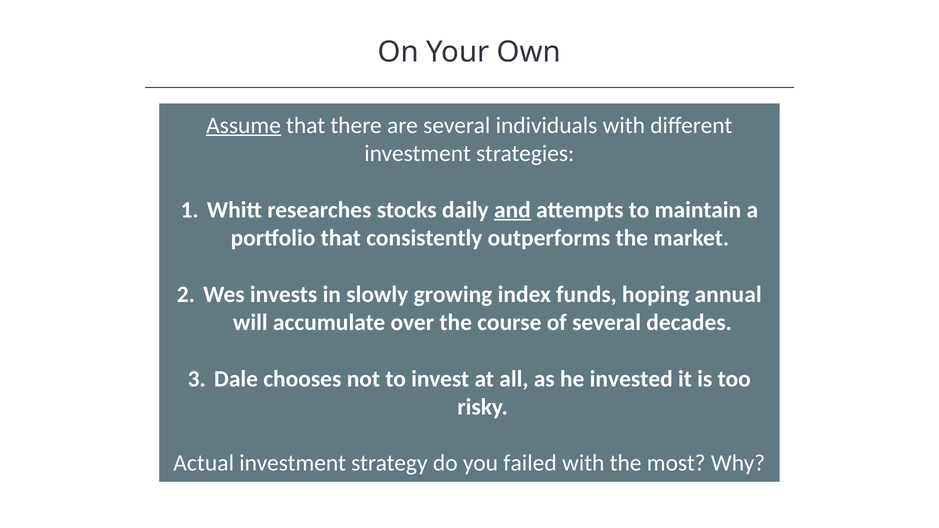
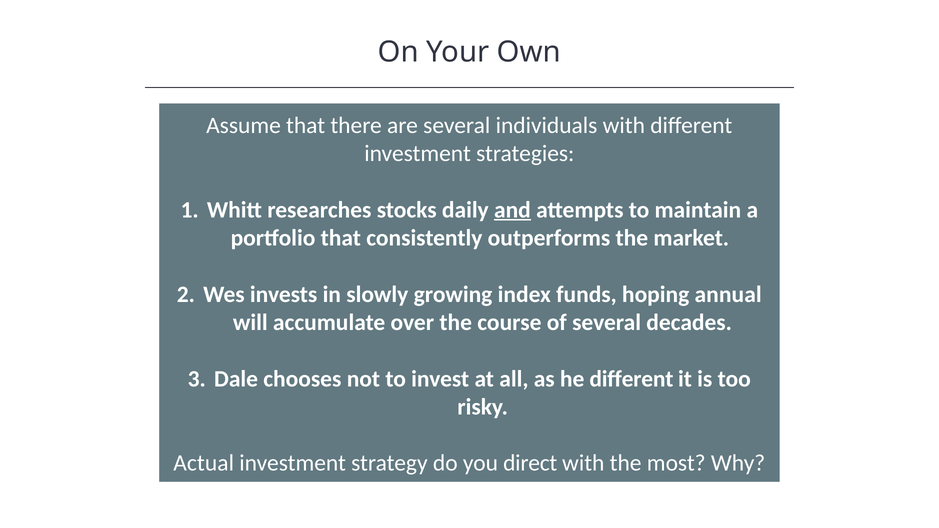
Assume underline: present -> none
he invested: invested -> different
failed: failed -> direct
